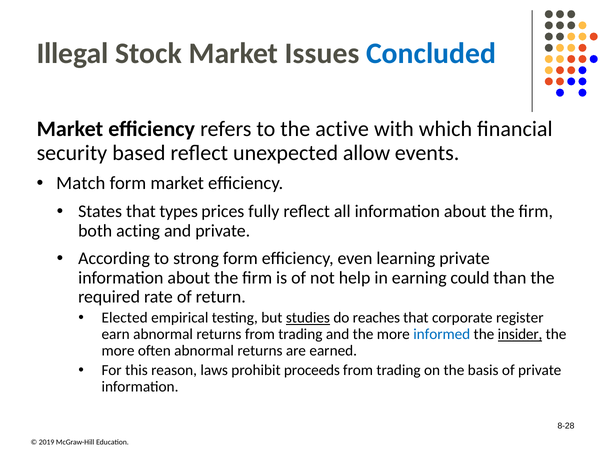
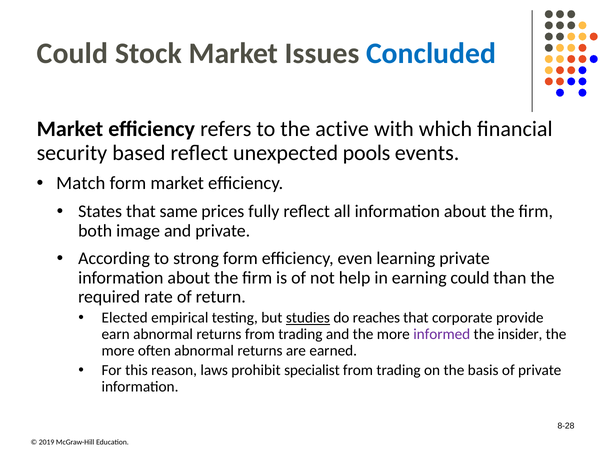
Illegal at (73, 54): Illegal -> Could
allow: allow -> pools
types: types -> same
acting: acting -> image
register: register -> provide
informed colour: blue -> purple
insider underline: present -> none
proceeds: proceeds -> specialist
